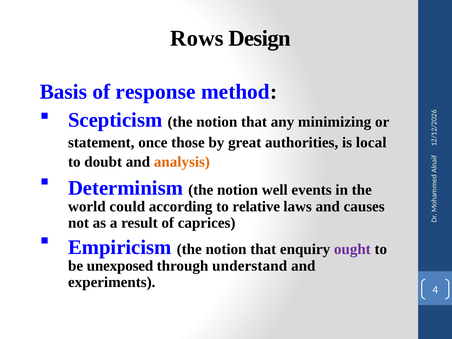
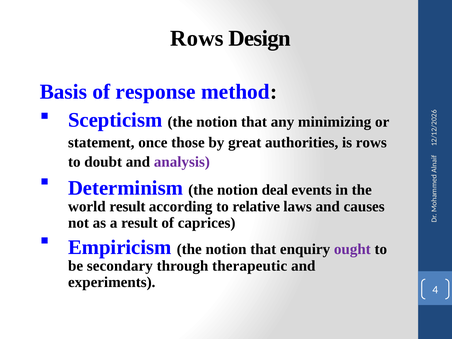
is local: local -> rows
analysis colour: orange -> purple
well: well -> deal
world could: could -> result
unexposed: unexposed -> secondary
understand: understand -> therapeutic
